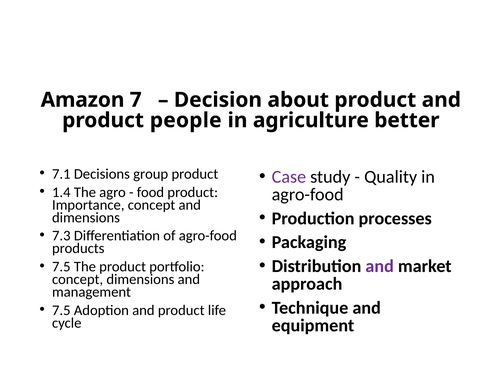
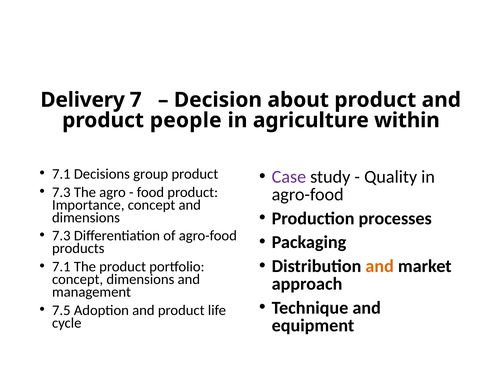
Amazon: Amazon -> Delivery
better: better -> within
1.4 at (61, 192): 1.4 -> 7.3
and at (380, 266) colour: purple -> orange
7.5 at (61, 266): 7.5 -> 7.1
